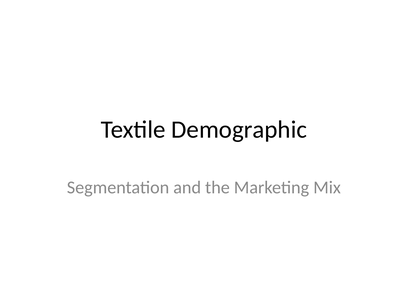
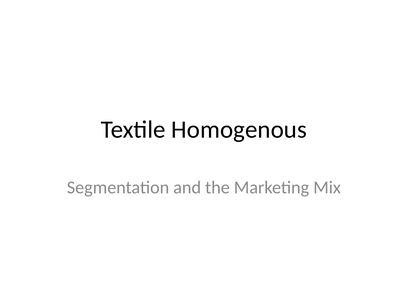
Demographic: Demographic -> Homogenous
